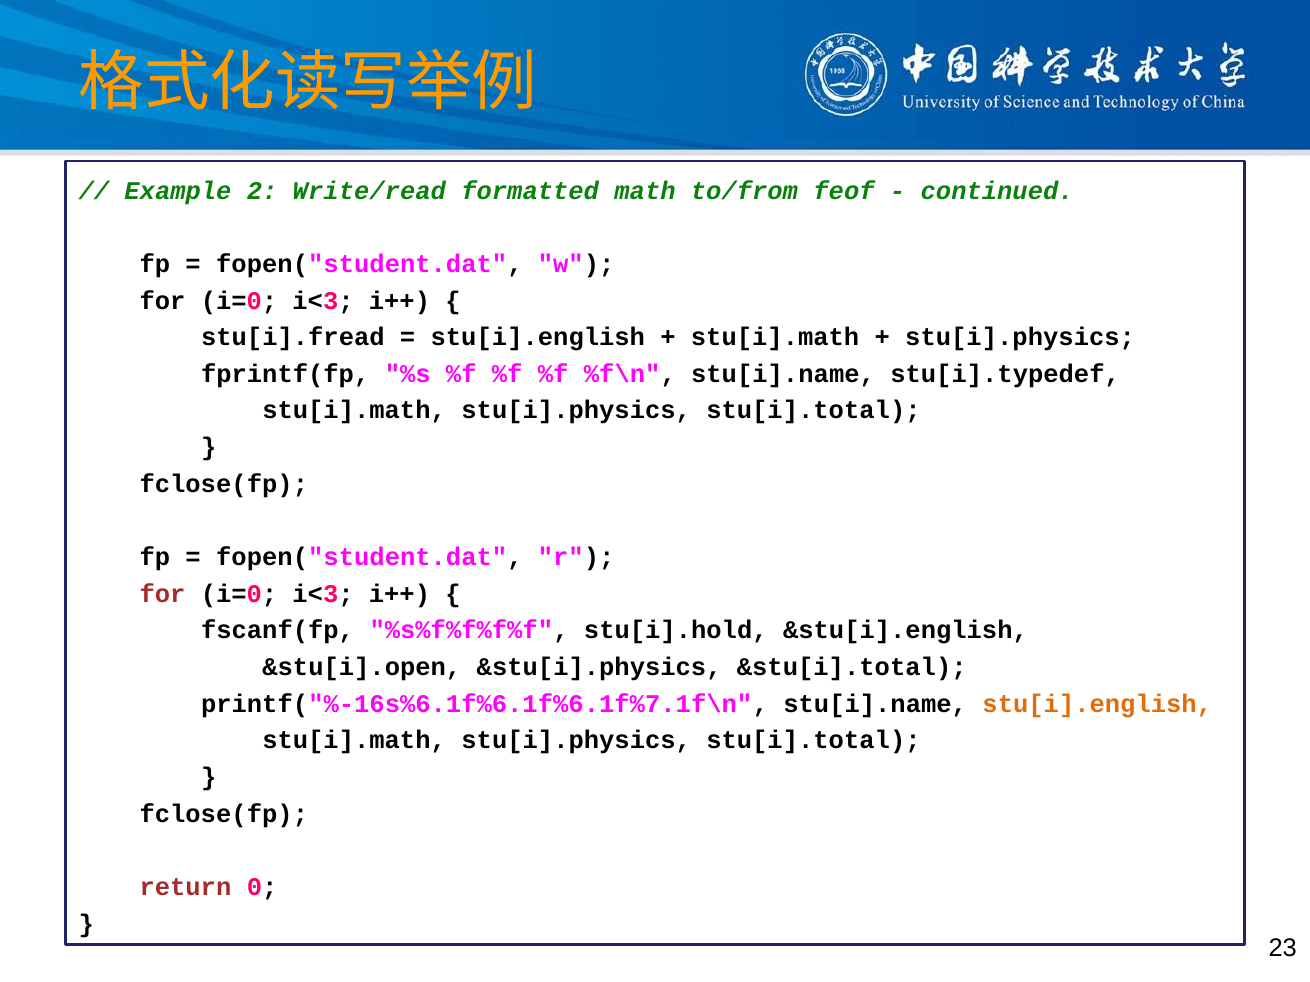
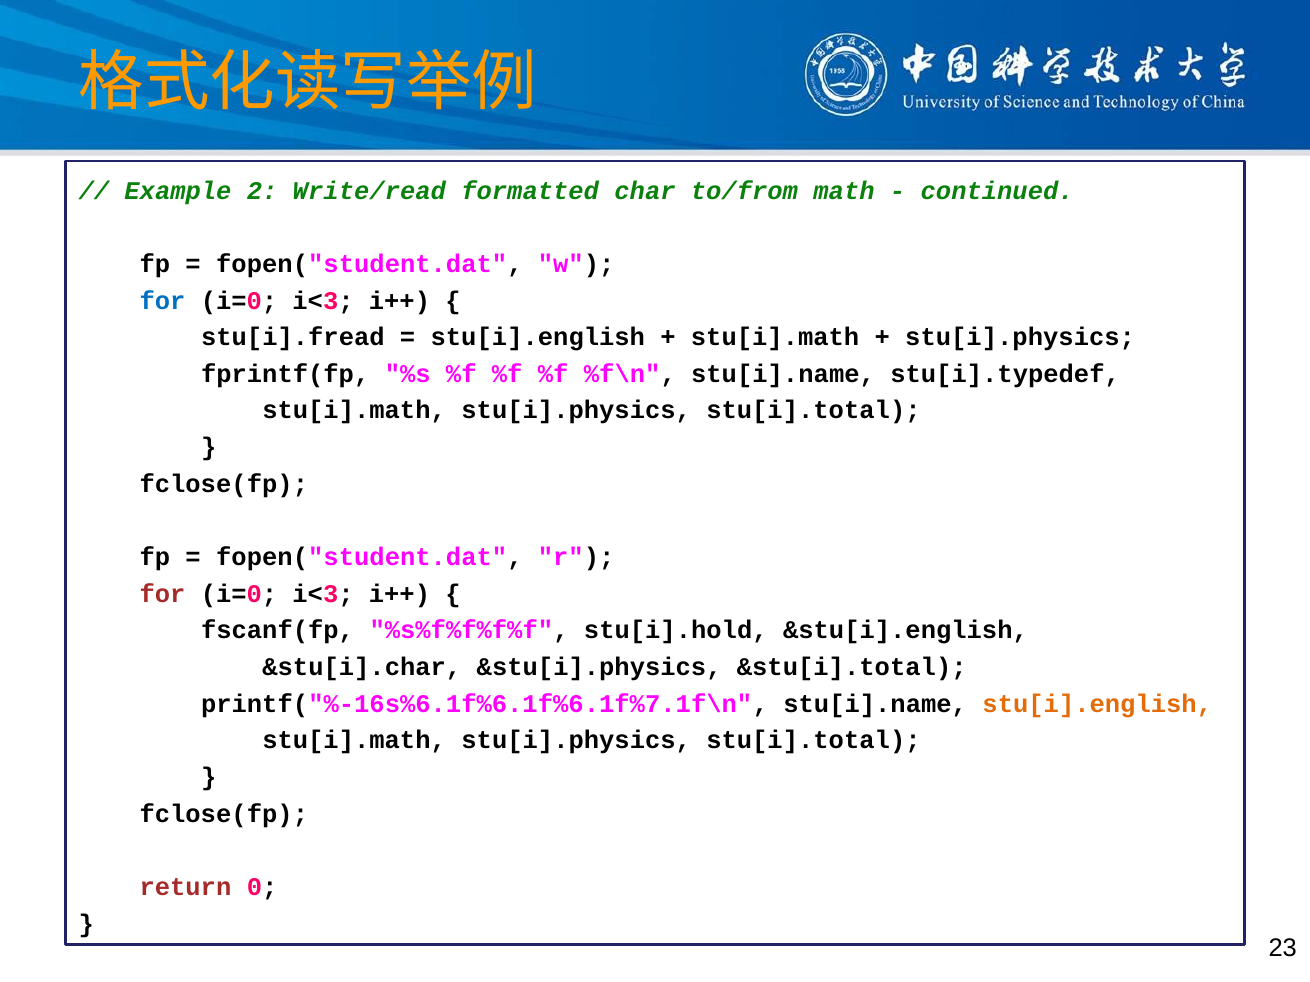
math: math -> char
feof: feof -> math
for at (163, 301) colour: black -> blue
&stu[i].open: &stu[i].open -> &stu[i].char
